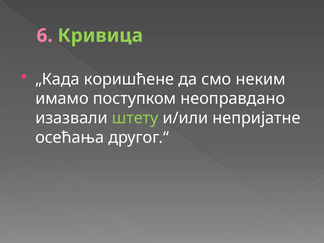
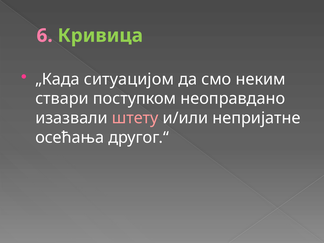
коришћене: коришћене -> ситуацијом
имамо: имамо -> ствари
штету colour: light green -> pink
